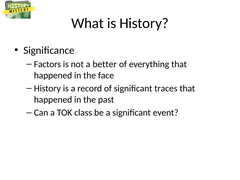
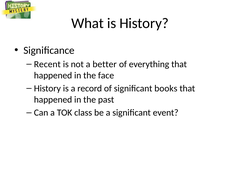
Factors: Factors -> Recent
traces: traces -> books
